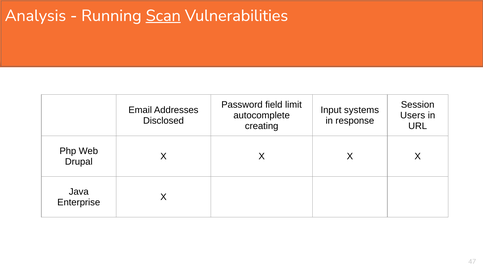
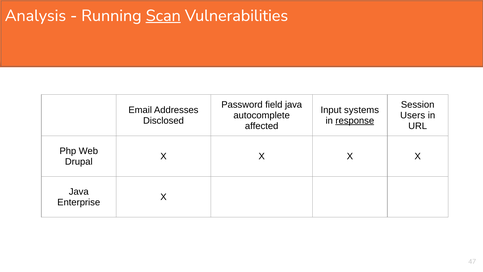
field limit: limit -> java
response underline: none -> present
creating: creating -> affected
